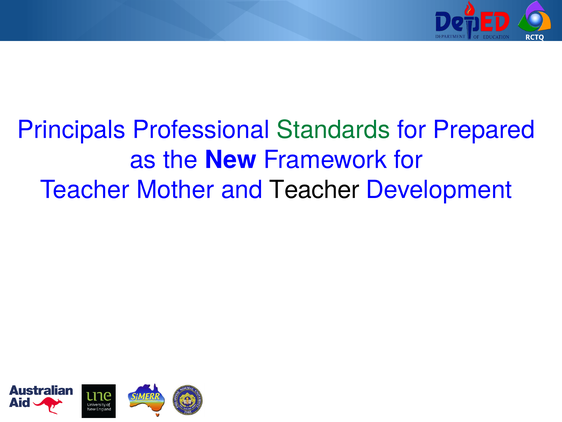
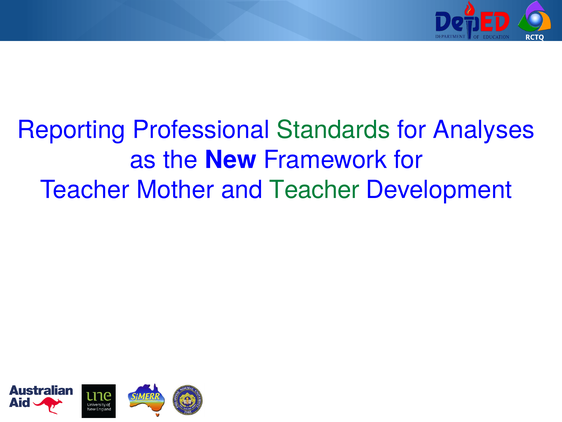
Principals: Principals -> Reporting
Prepared: Prepared -> Analyses
Teacher at (314, 190) colour: black -> green
